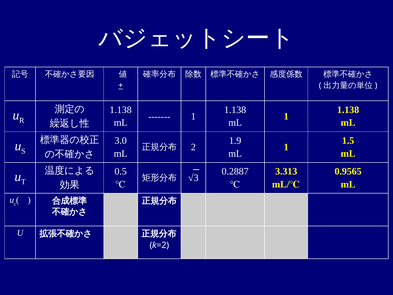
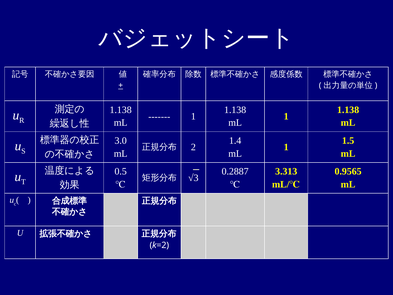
1.9: 1.9 -> 1.4
